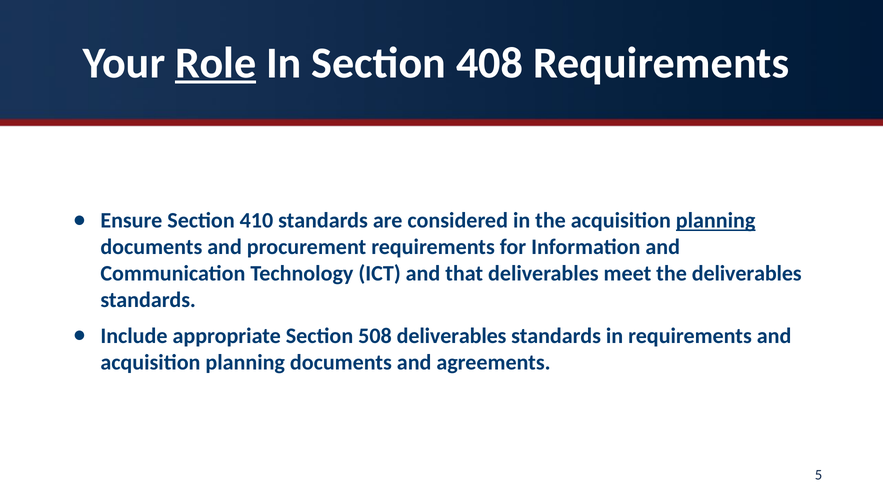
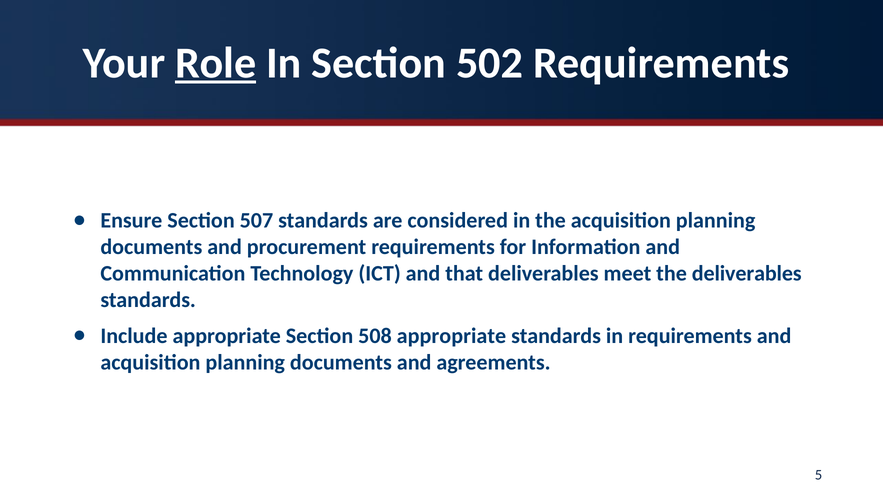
408: 408 -> 502
410: 410 -> 507
planning at (716, 220) underline: present -> none
508 deliverables: deliverables -> appropriate
